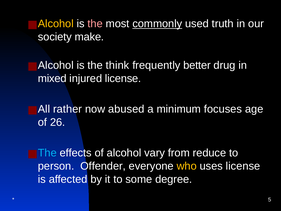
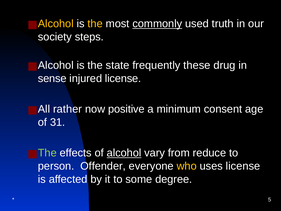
the at (95, 24) colour: pink -> yellow
make: make -> steps
think: think -> state
better: better -> these
mixed: mixed -> sense
abused: abused -> positive
focuses: focuses -> consent
26: 26 -> 31
The at (47, 153) colour: light blue -> light green
alcohol at (124, 153) underline: none -> present
